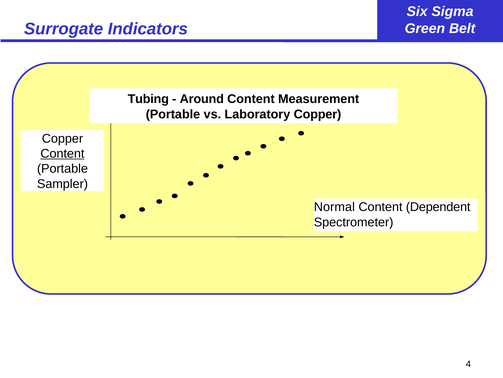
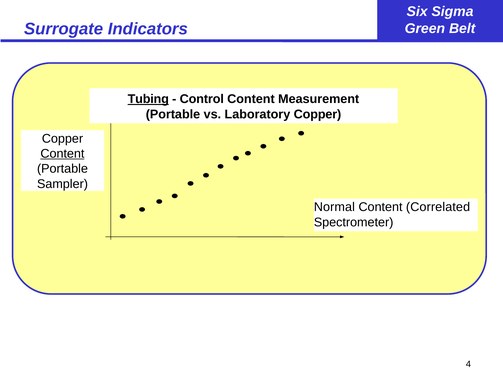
Tubing underline: none -> present
Around: Around -> Control
Dependent: Dependent -> Correlated
